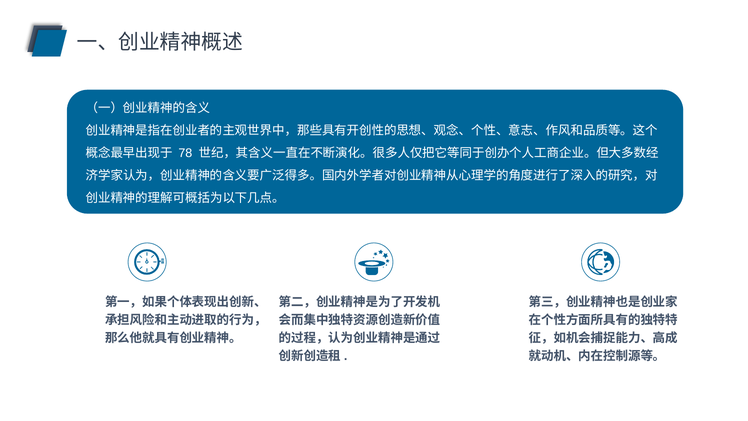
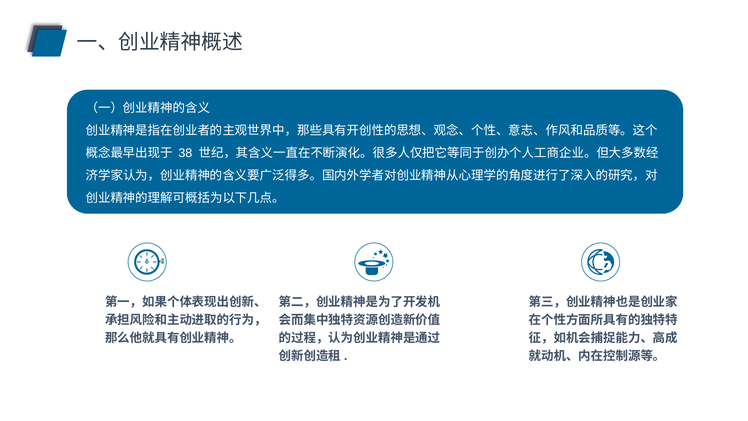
78: 78 -> 38
